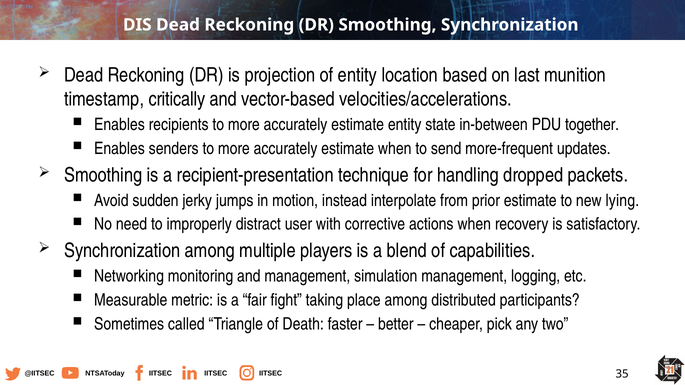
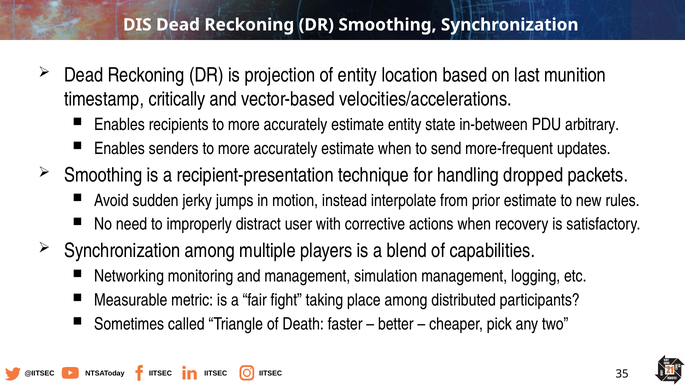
together: together -> arbitrary
lying: lying -> rules
